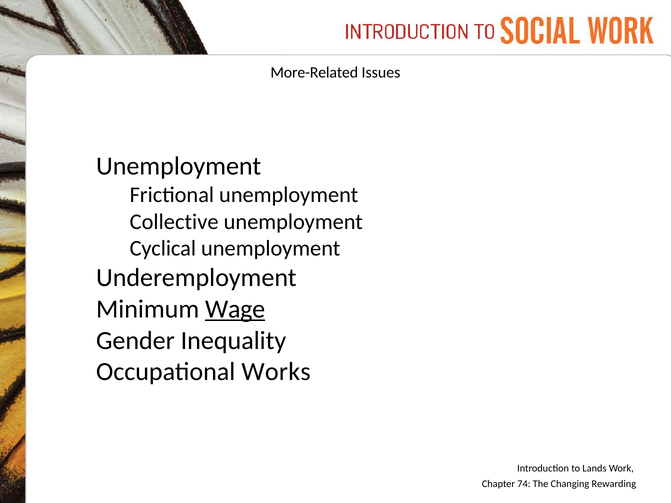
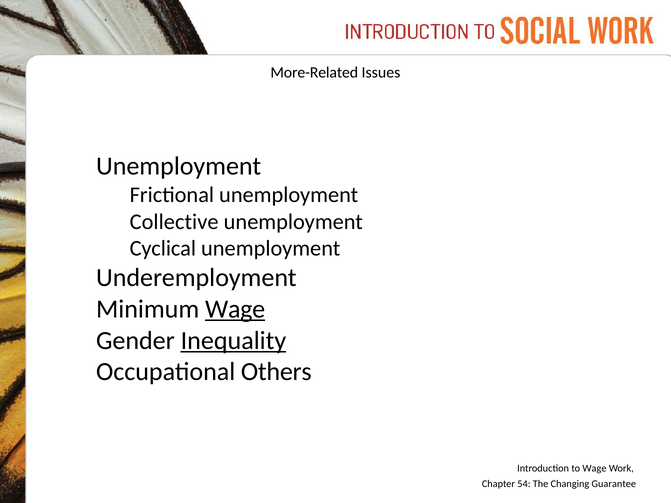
Inequality underline: none -> present
Works: Works -> Others
to Lands: Lands -> Wage
74: 74 -> 54
Rewarding: Rewarding -> Guarantee
